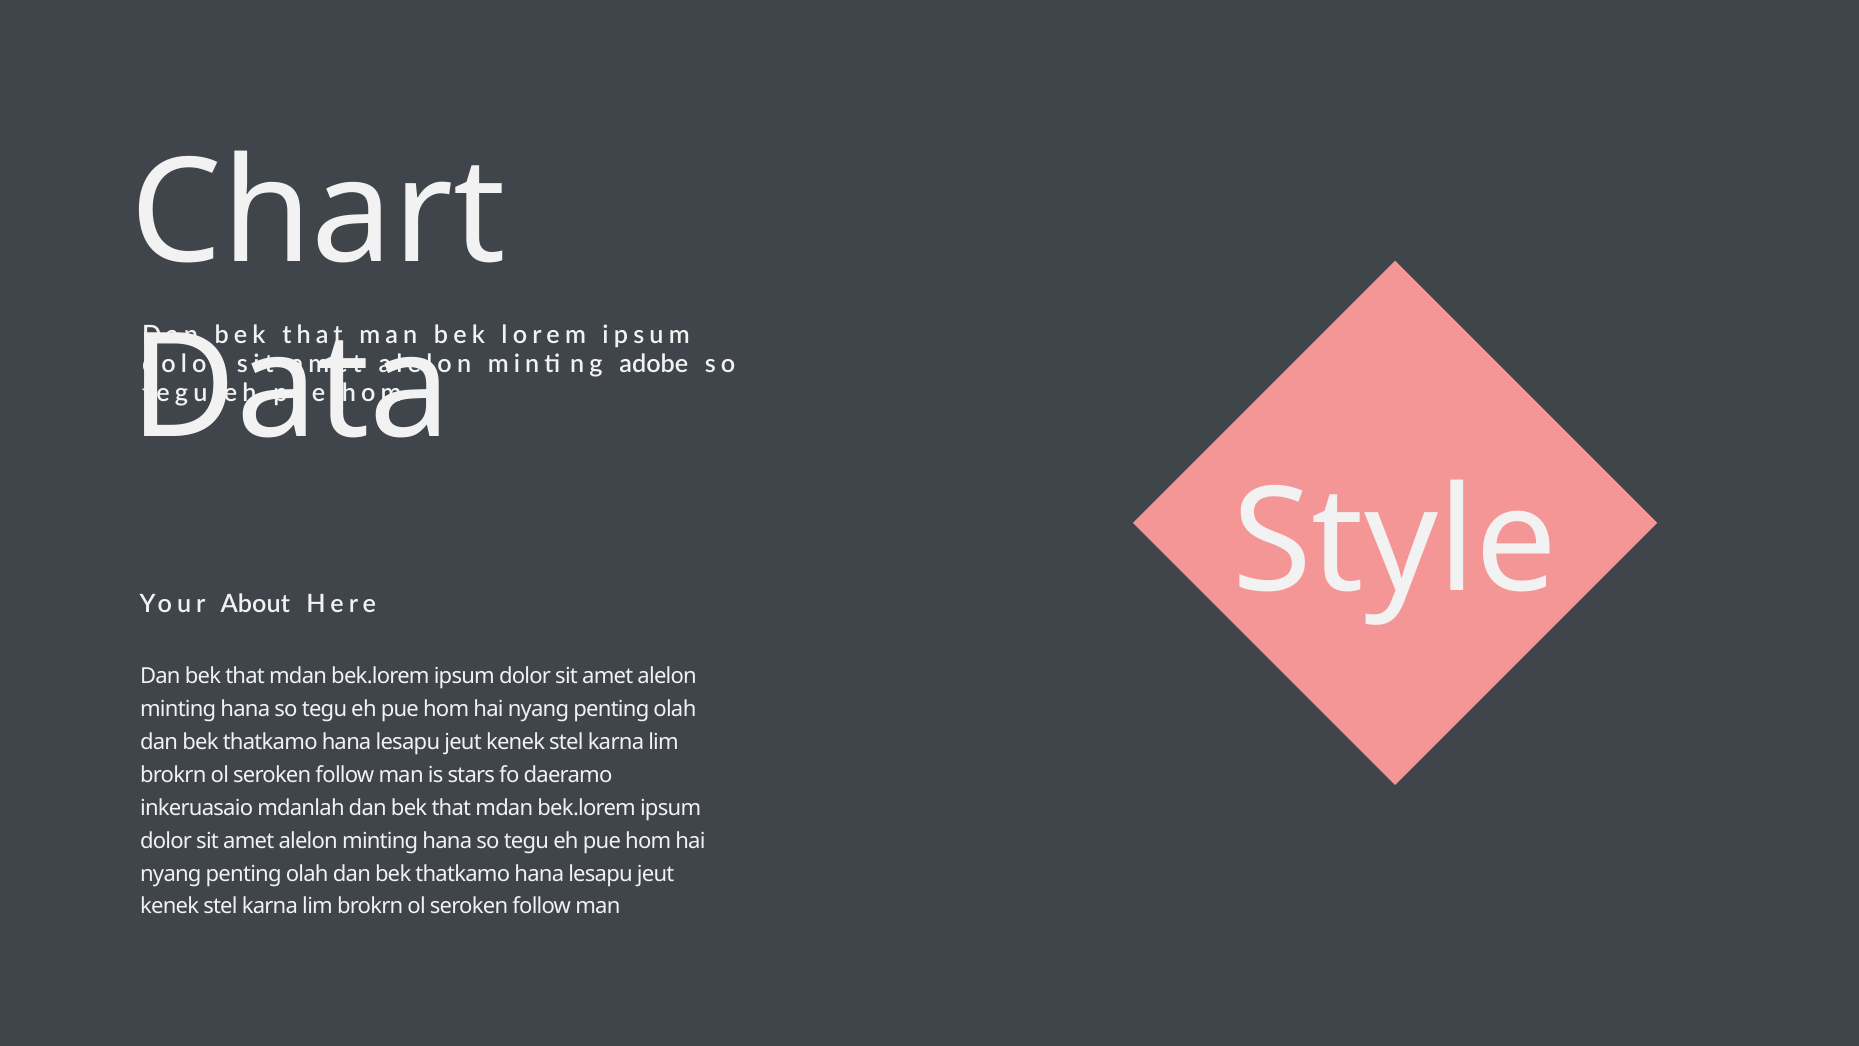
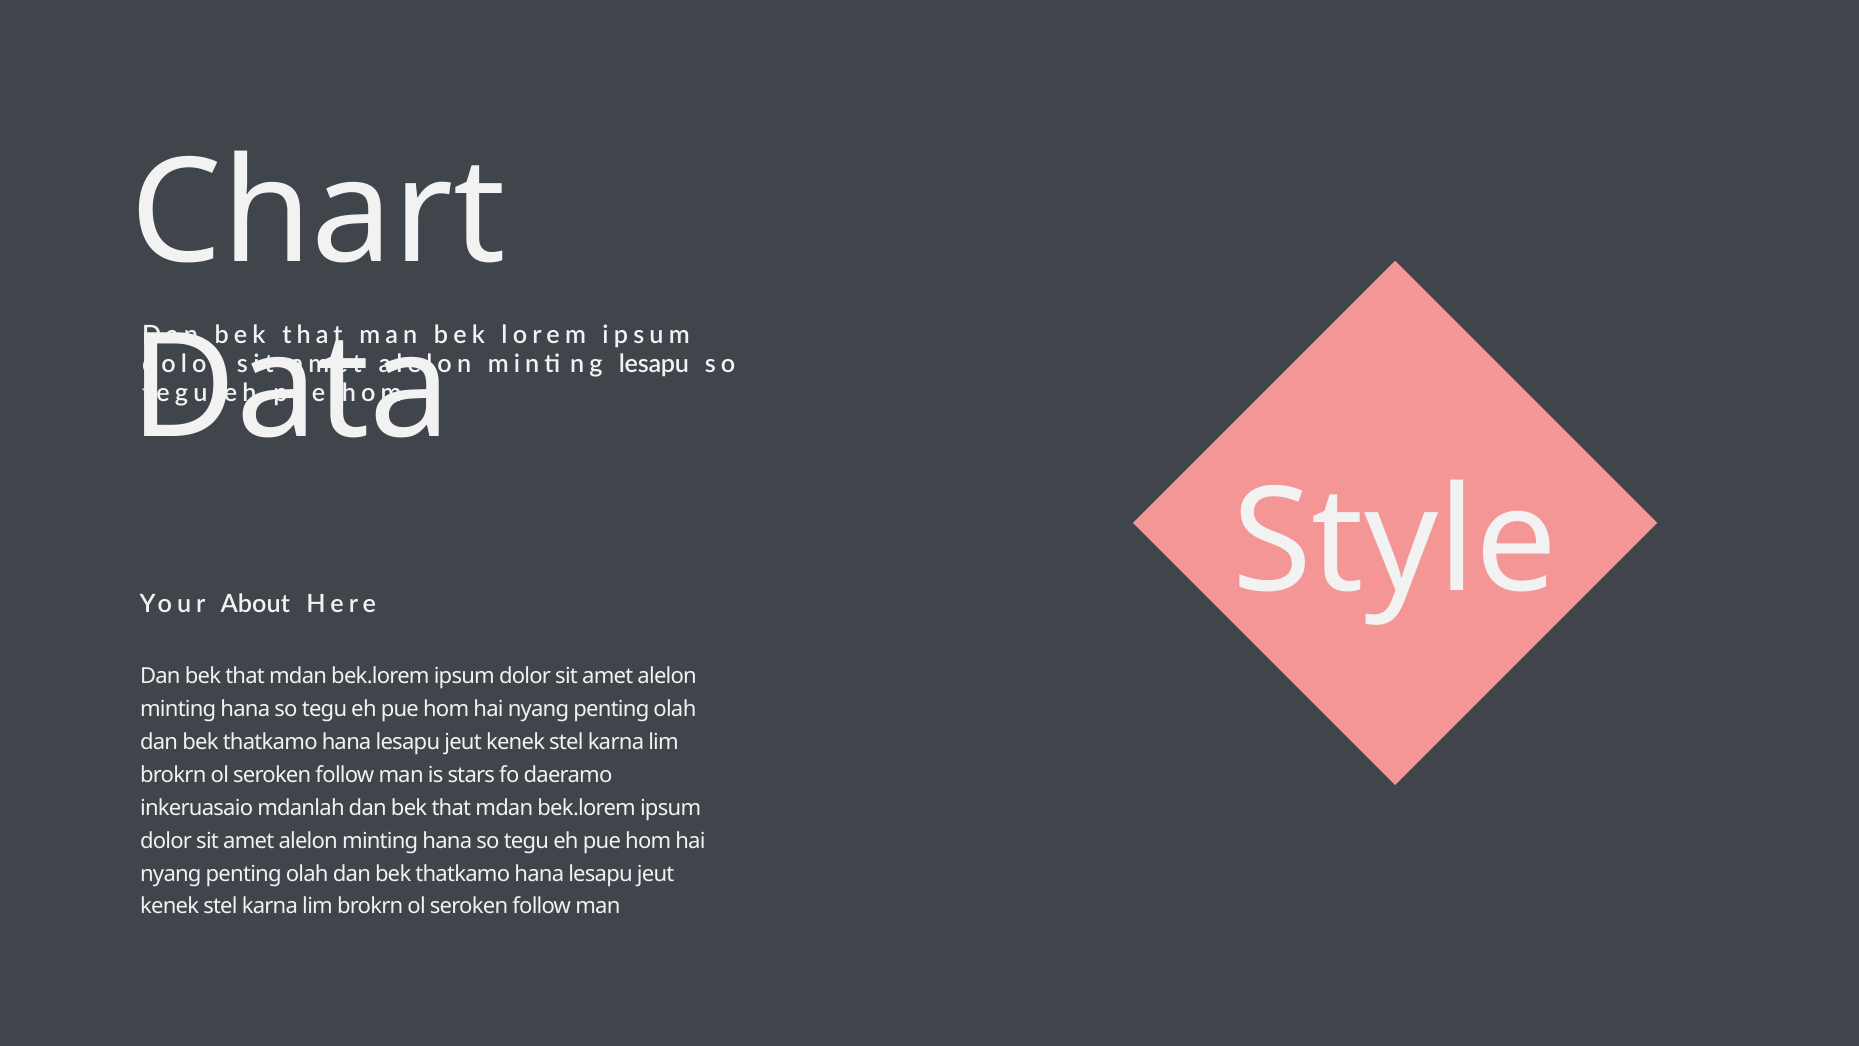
adobe at (654, 364): adobe -> lesapu
